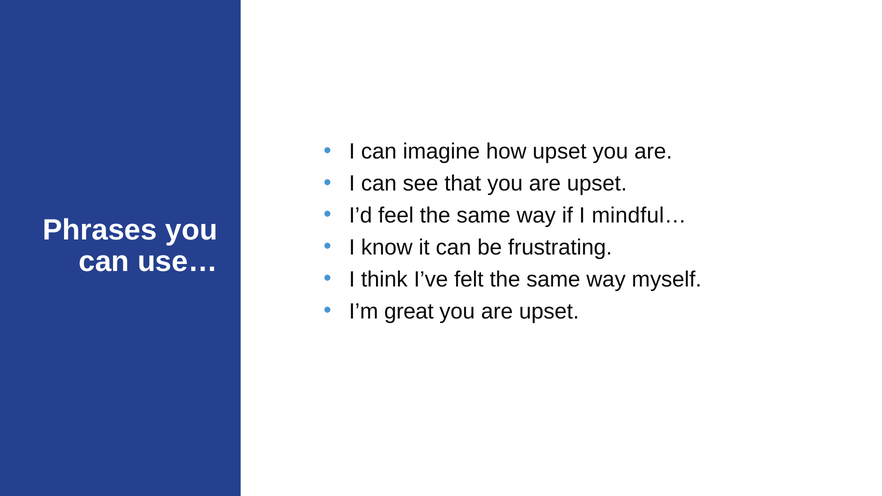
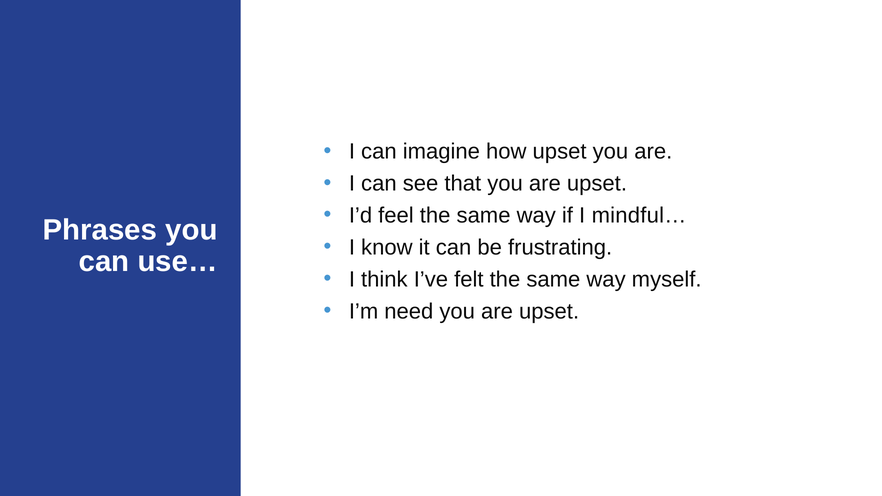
great: great -> need
